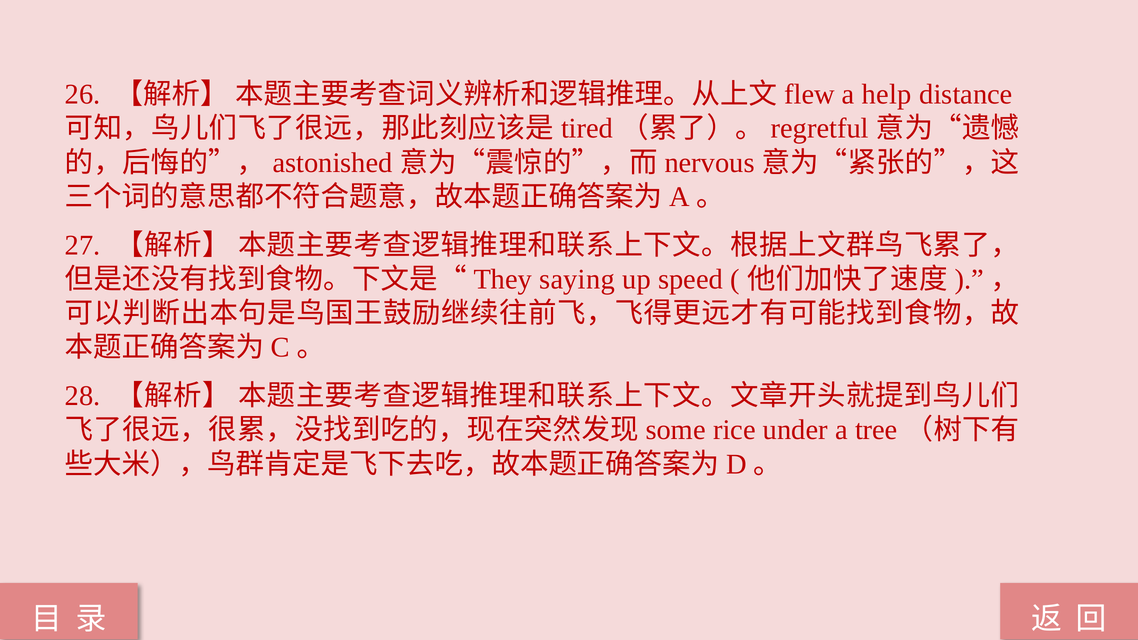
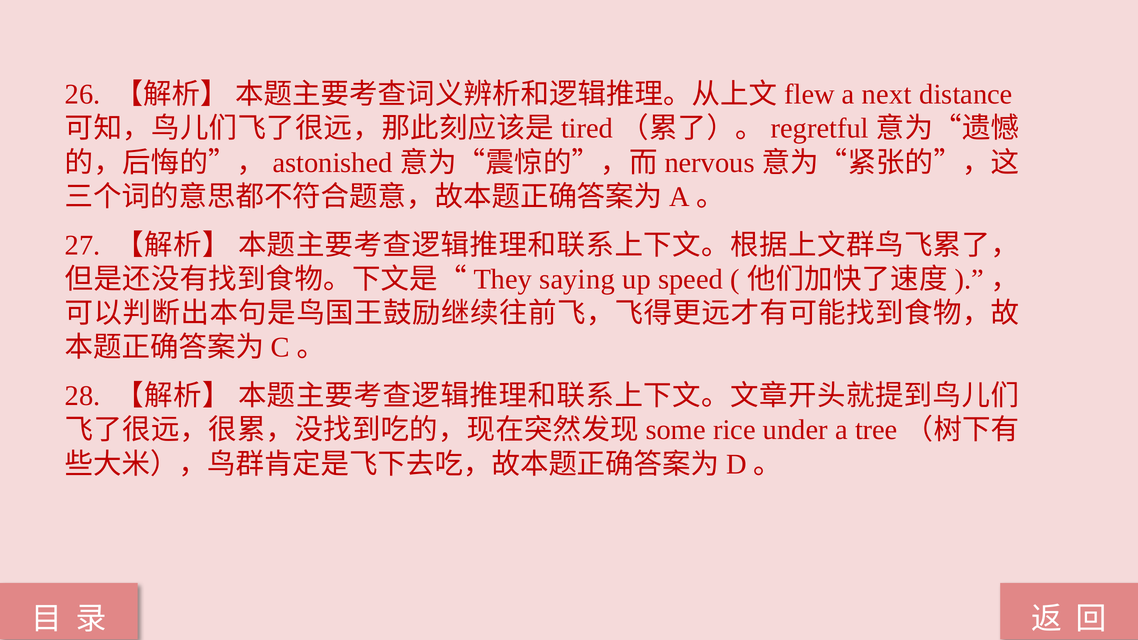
help: help -> next
